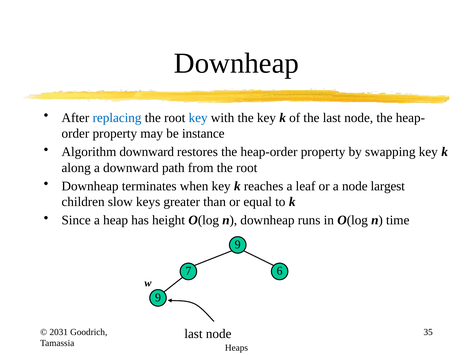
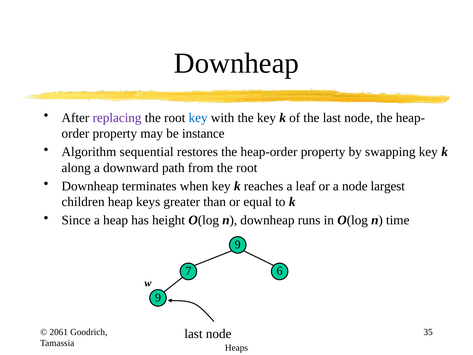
replacing colour: blue -> purple
Algorithm downward: downward -> sequential
children slow: slow -> heap
2031: 2031 -> 2061
